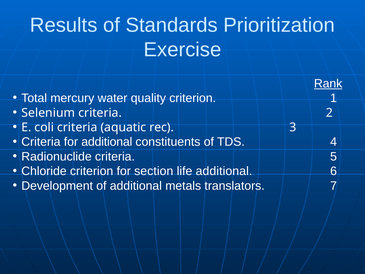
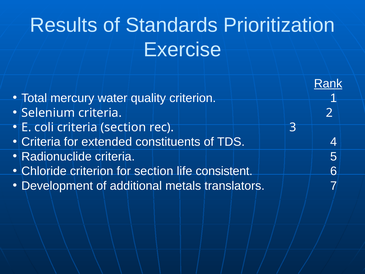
criteria aquatic: aquatic -> section
for additional: additional -> extended
life additional: additional -> consistent
